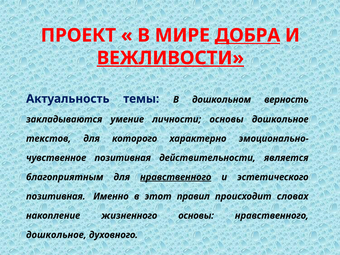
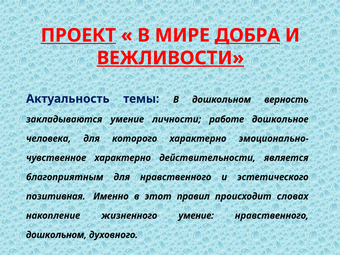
ПРОЕКТ underline: none -> present
личности основы: основы -> работе
текстов: текстов -> человека
позитивная at (123, 158): позитивная -> характерно
нравственного at (176, 177) underline: present -> none
жизненного основы: основы -> умение
дошкольное at (56, 235): дошкольное -> дошкольном
